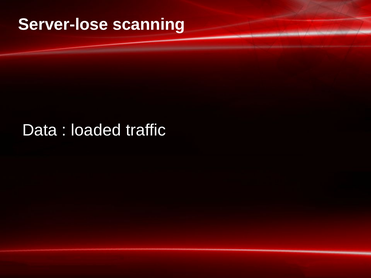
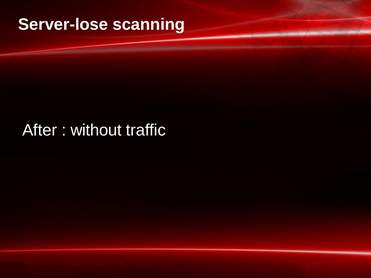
Data: Data -> After
loaded: loaded -> without
